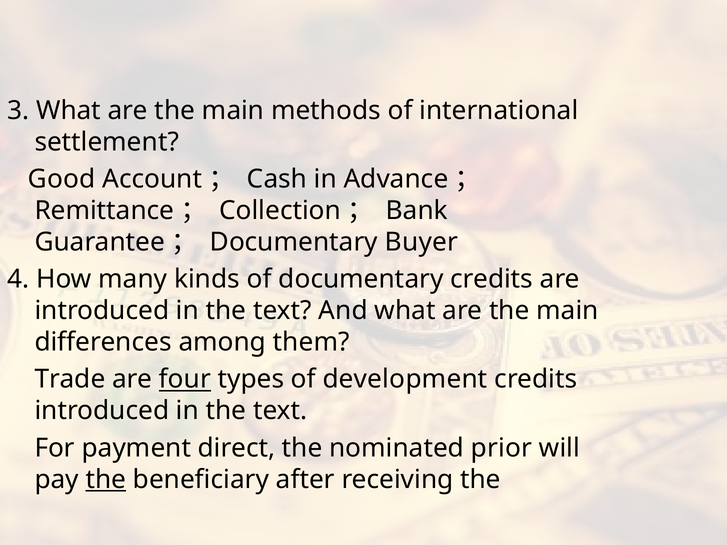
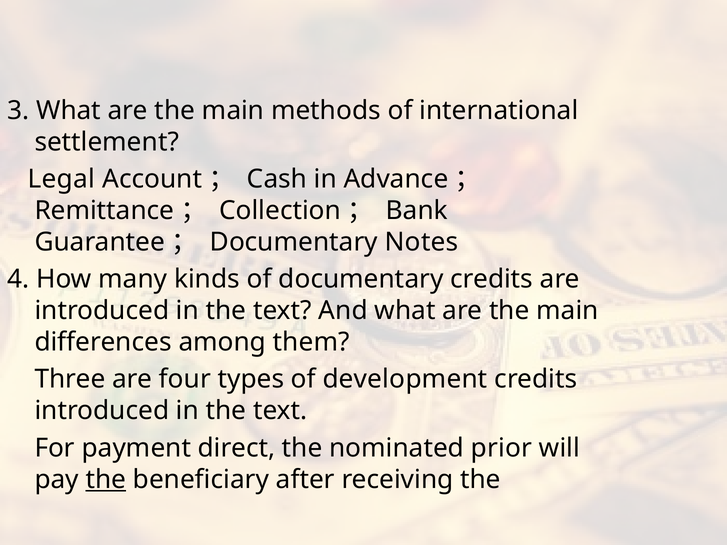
Good: Good -> Legal
Buyer: Buyer -> Notes
Trade: Trade -> Three
four underline: present -> none
